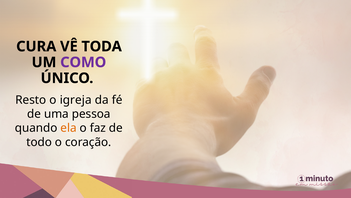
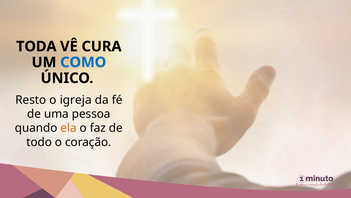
CURA: CURA -> TODA
TODA: TODA -> CURA
COMO colour: purple -> blue
